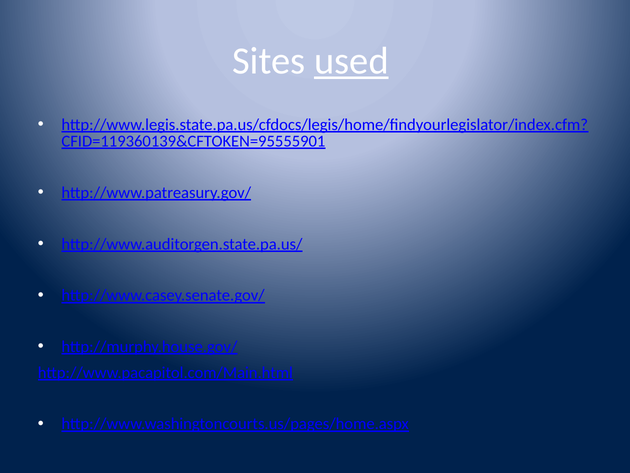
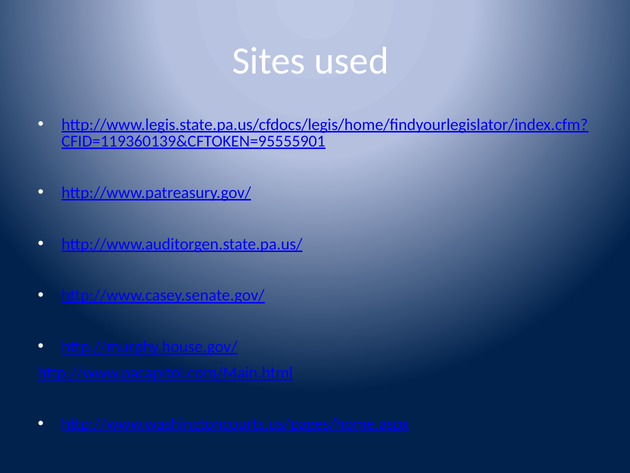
used underline: present -> none
